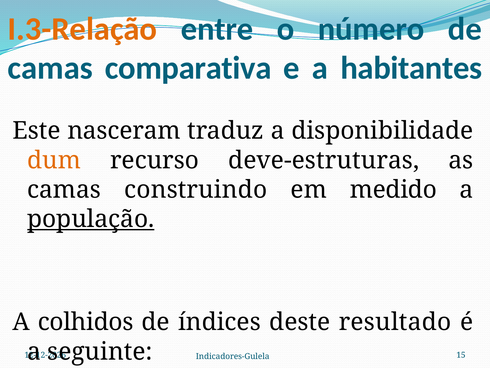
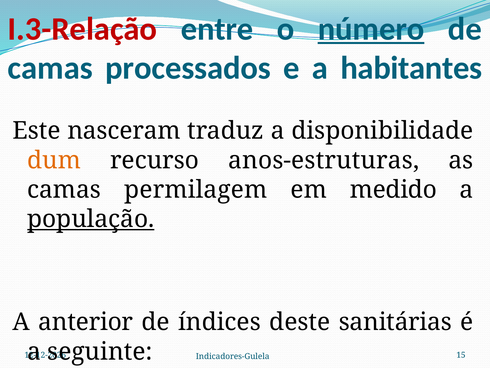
I.3-Relação colour: orange -> red
número underline: none -> present
comparativa: comparativa -> processados
deve-estruturas: deve-estruturas -> anos-estruturas
construindo: construindo -> permilagem
colhidos: colhidos -> anterior
resultado: resultado -> sanitárias
